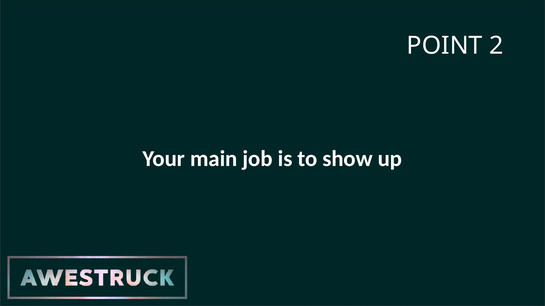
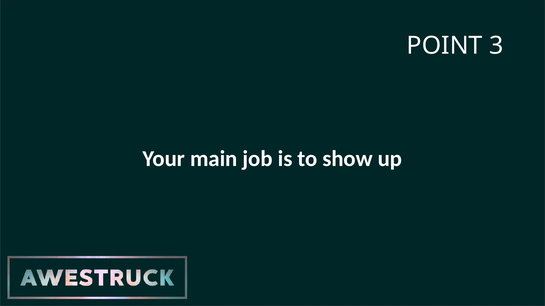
2: 2 -> 3
